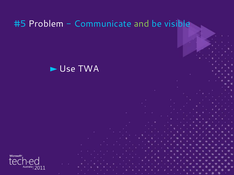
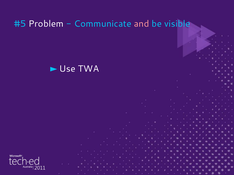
and colour: light green -> pink
